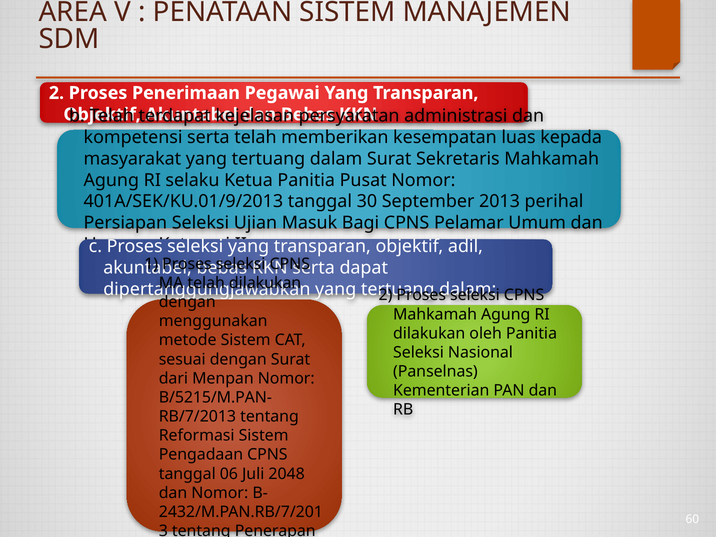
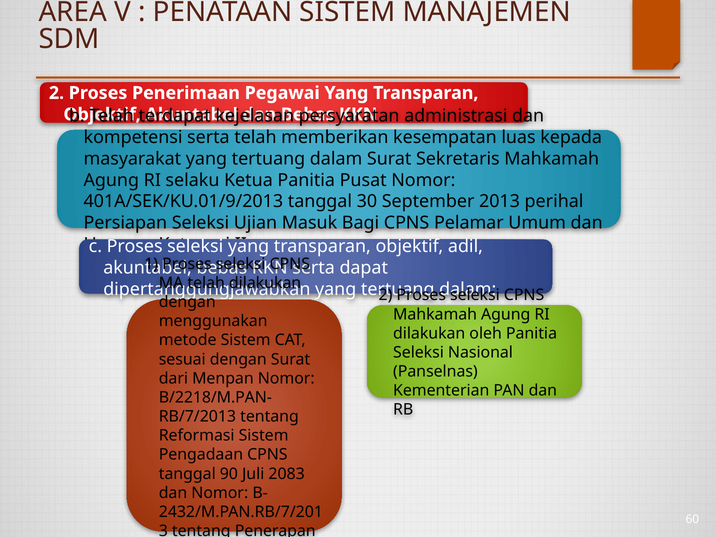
B/5215/M.PAN-: B/5215/M.PAN- -> B/2218/M.PAN-
06: 06 -> 90
2048: 2048 -> 2083
